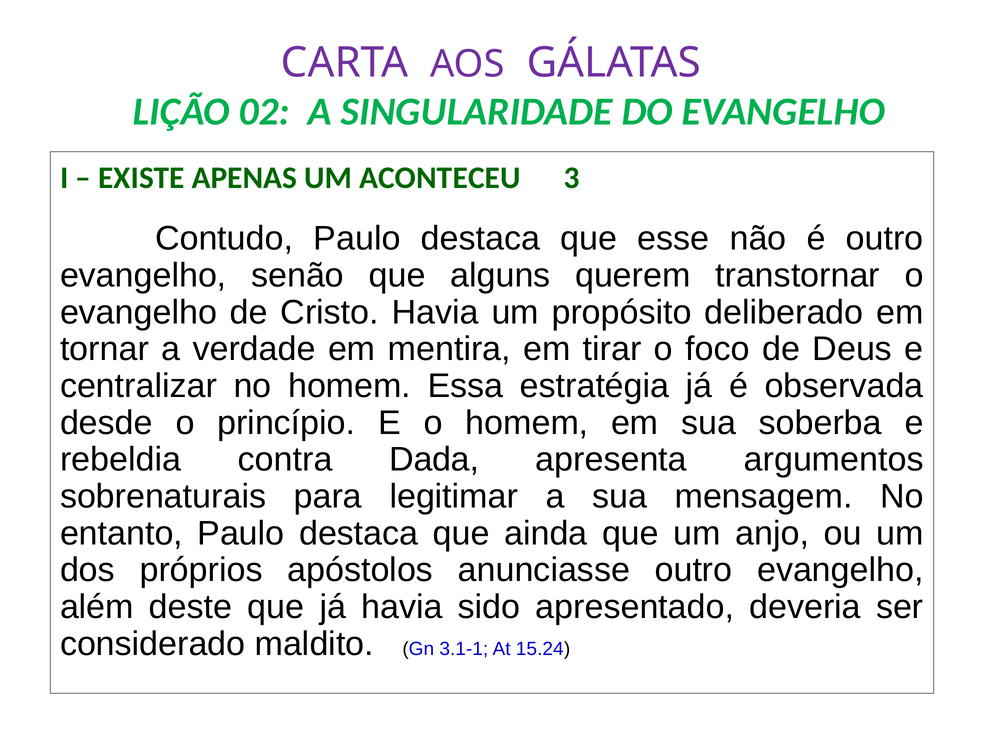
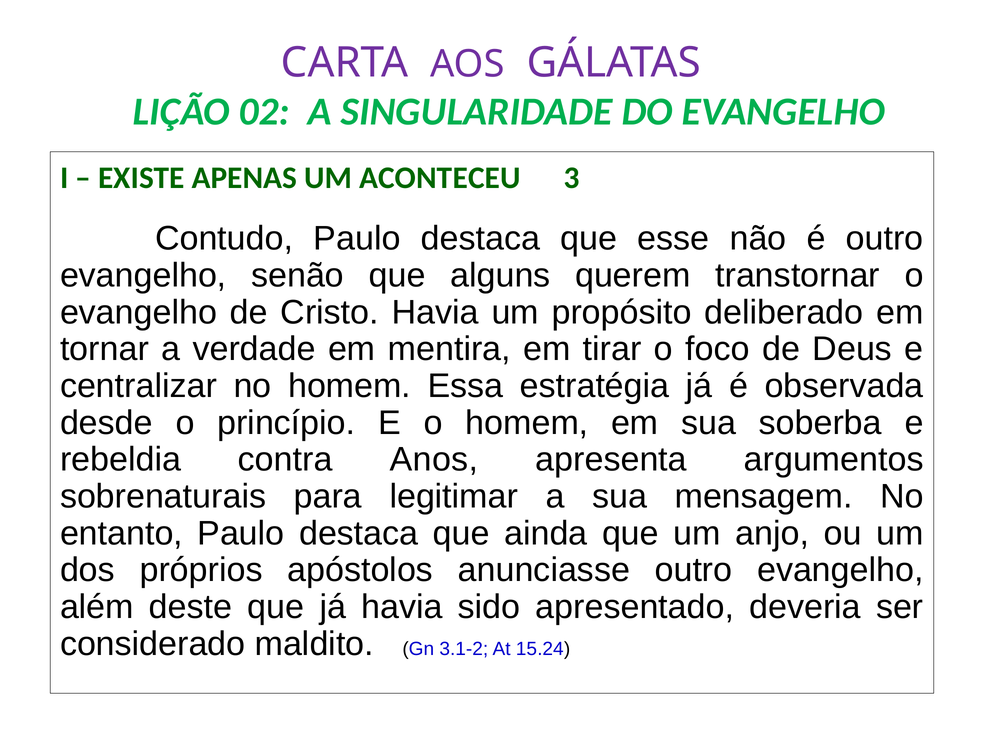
Dada: Dada -> Anos
3.1-1: 3.1-1 -> 3.1-2
